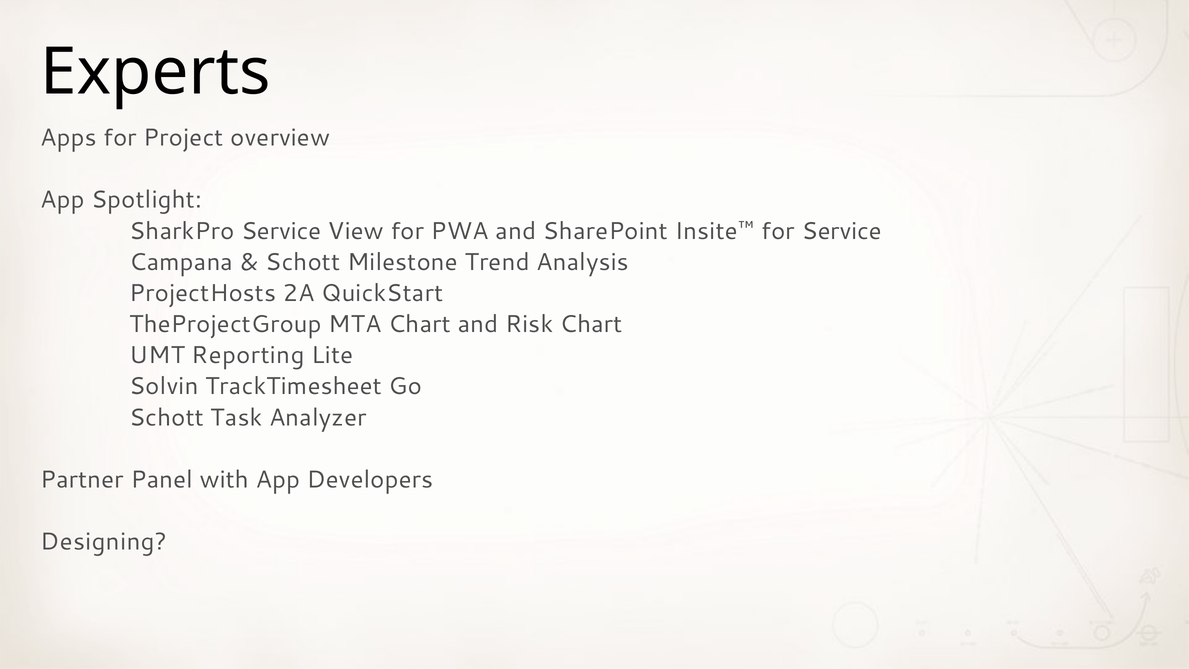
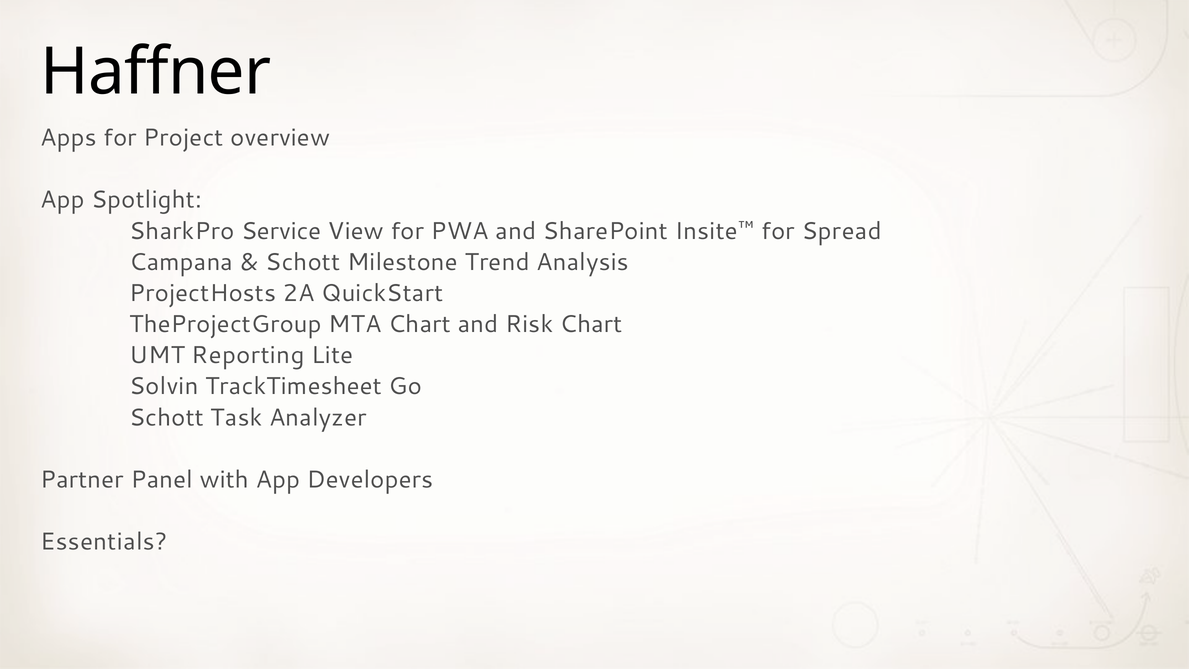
Experts: Experts -> Haffner
for Service: Service -> Spread
Designing: Designing -> Essentials
